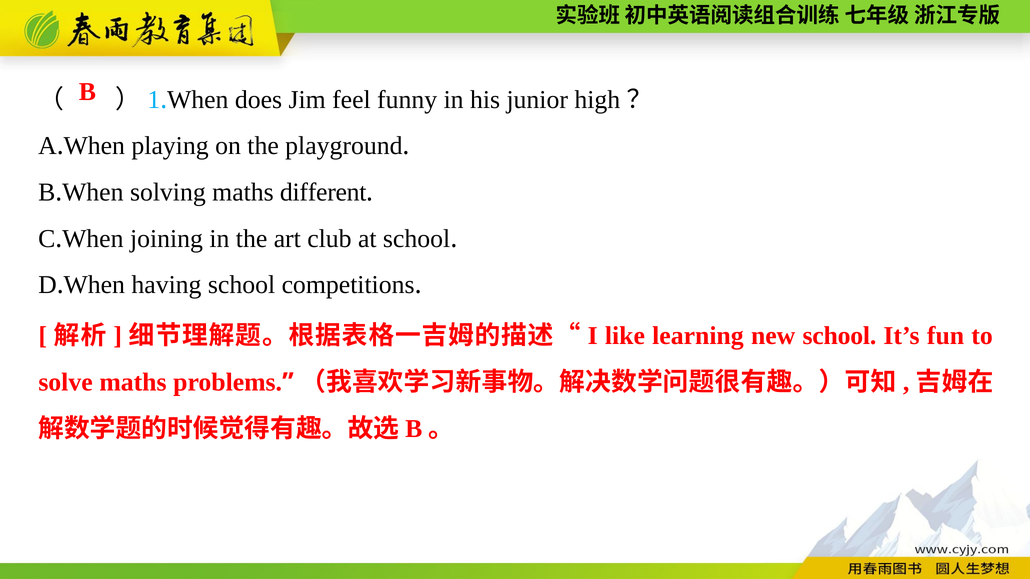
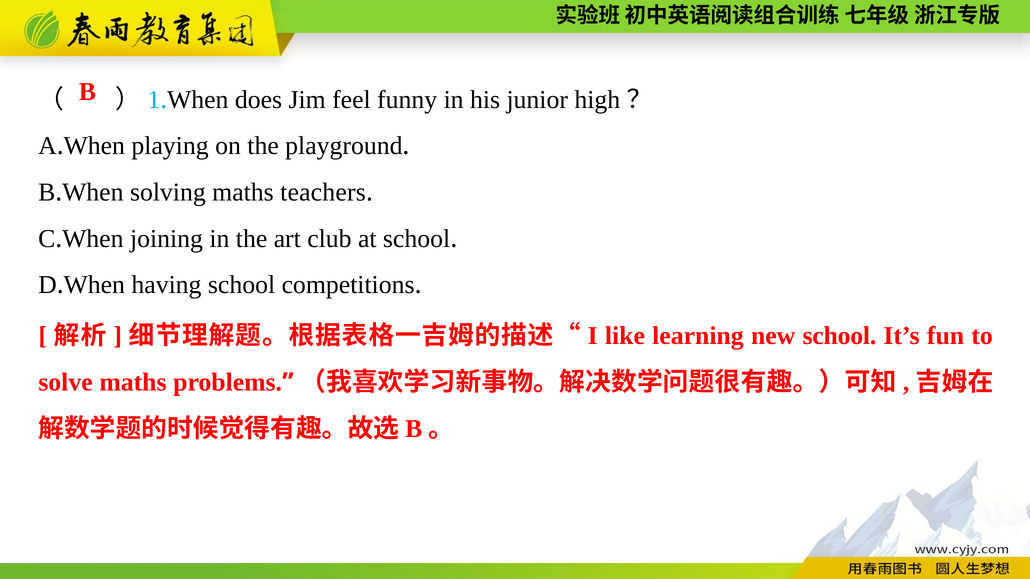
different: different -> teachers
